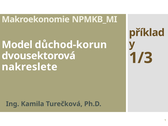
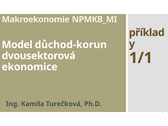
1/3: 1/3 -> 1/1
nakreslete: nakreslete -> ekonomice
